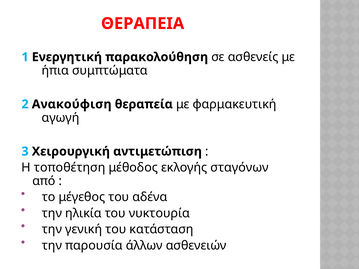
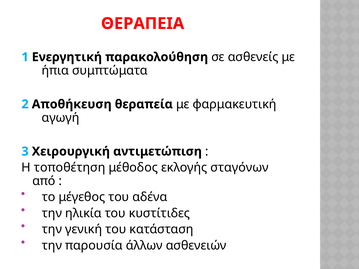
Ανακούφιση: Ανακούφιση -> Αποθήκευση
νυκτουρία: νυκτουρία -> κυστίτιδες
